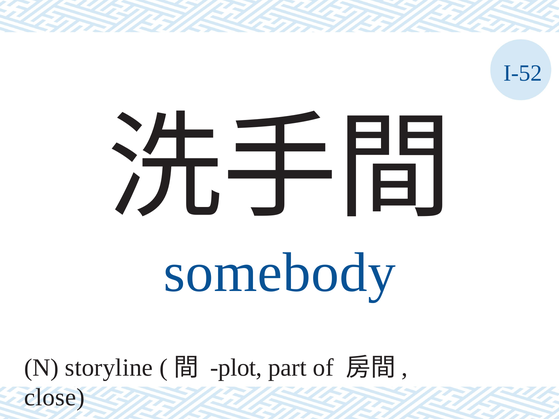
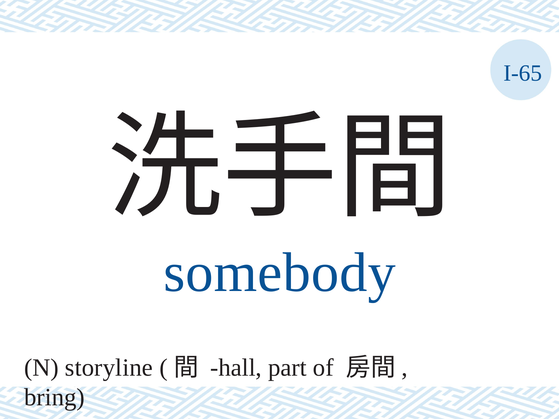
I-52: I-52 -> I-65
plot: plot -> hall
close: close -> bring
